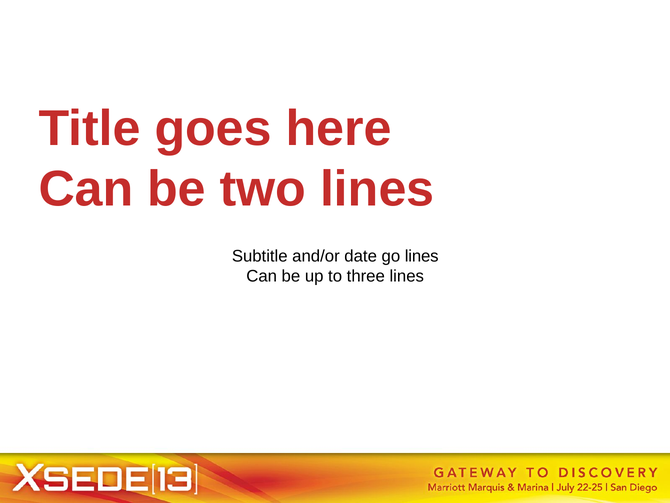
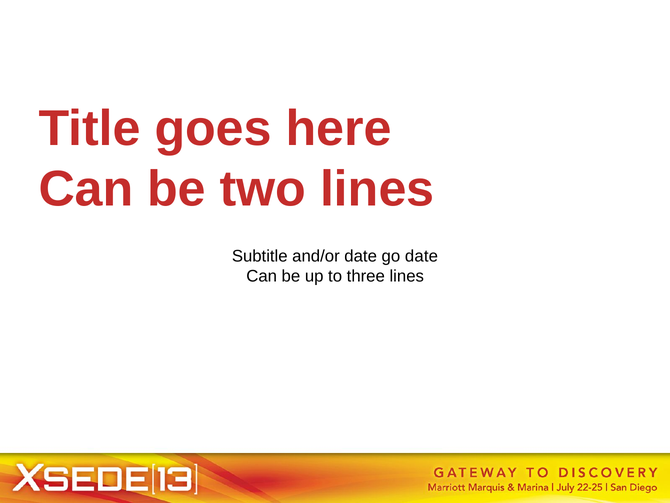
go lines: lines -> date
